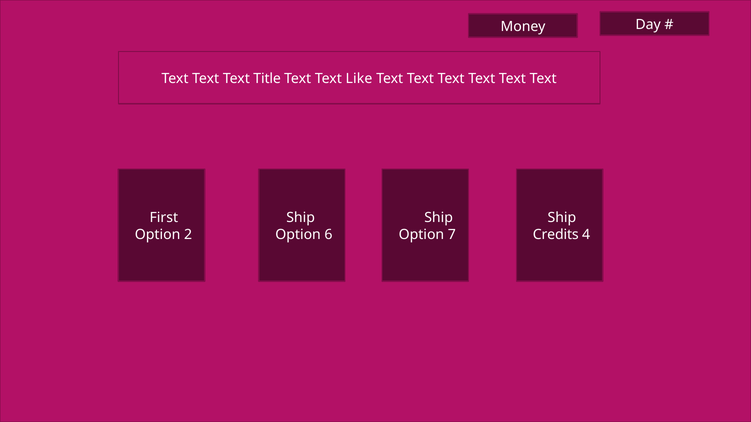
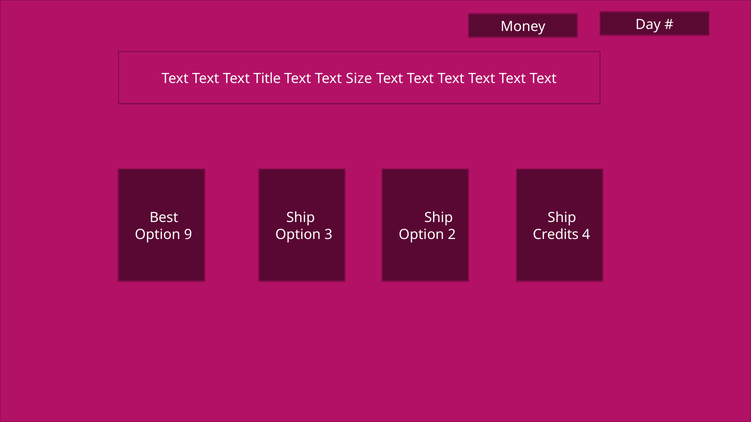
Like: Like -> Size
First: First -> Best
2: 2 -> 9
6: 6 -> 3
7: 7 -> 2
